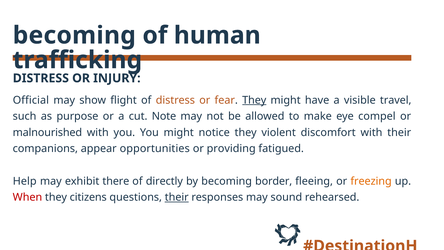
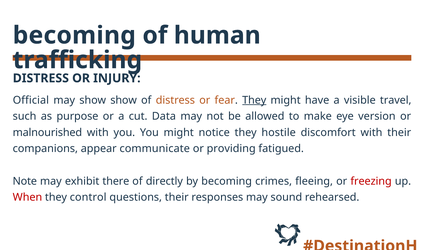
show flight: flight -> show
Note: Note -> Data
compel: compel -> version
violent: violent -> hostile
opportunities: opportunities -> communicate
Help: Help -> Note
border: border -> crimes
freezing colour: orange -> red
citizens: citizens -> control
their at (177, 197) underline: present -> none
